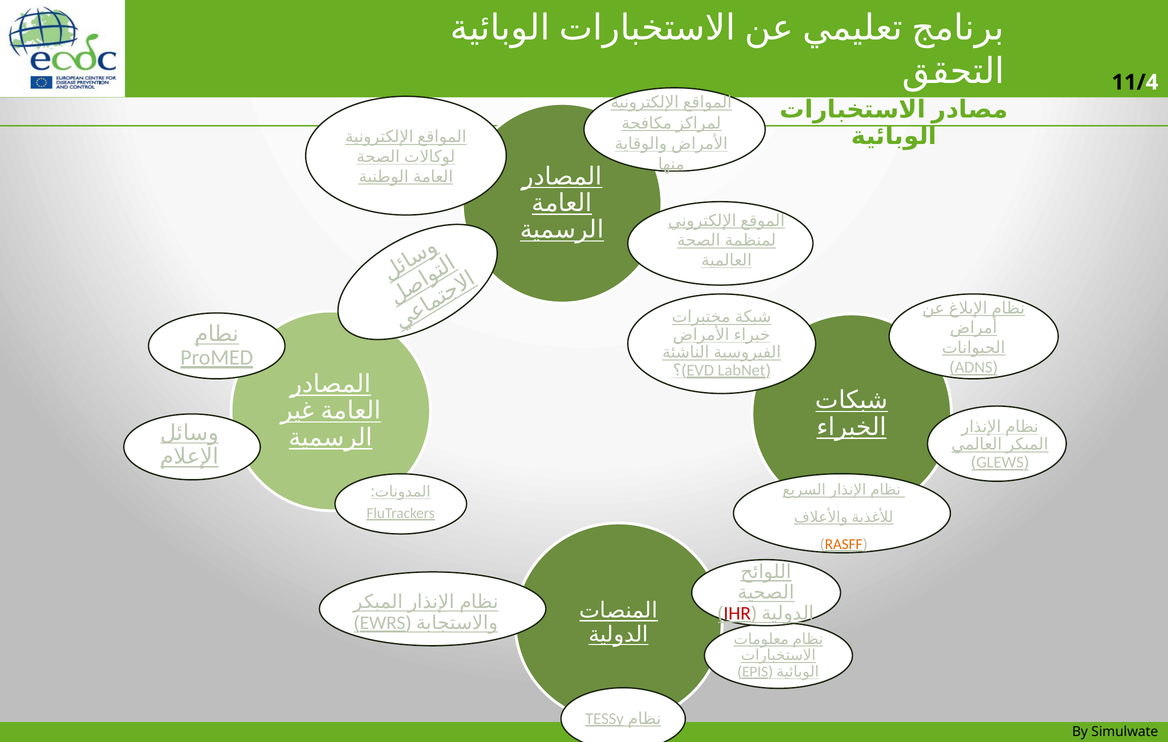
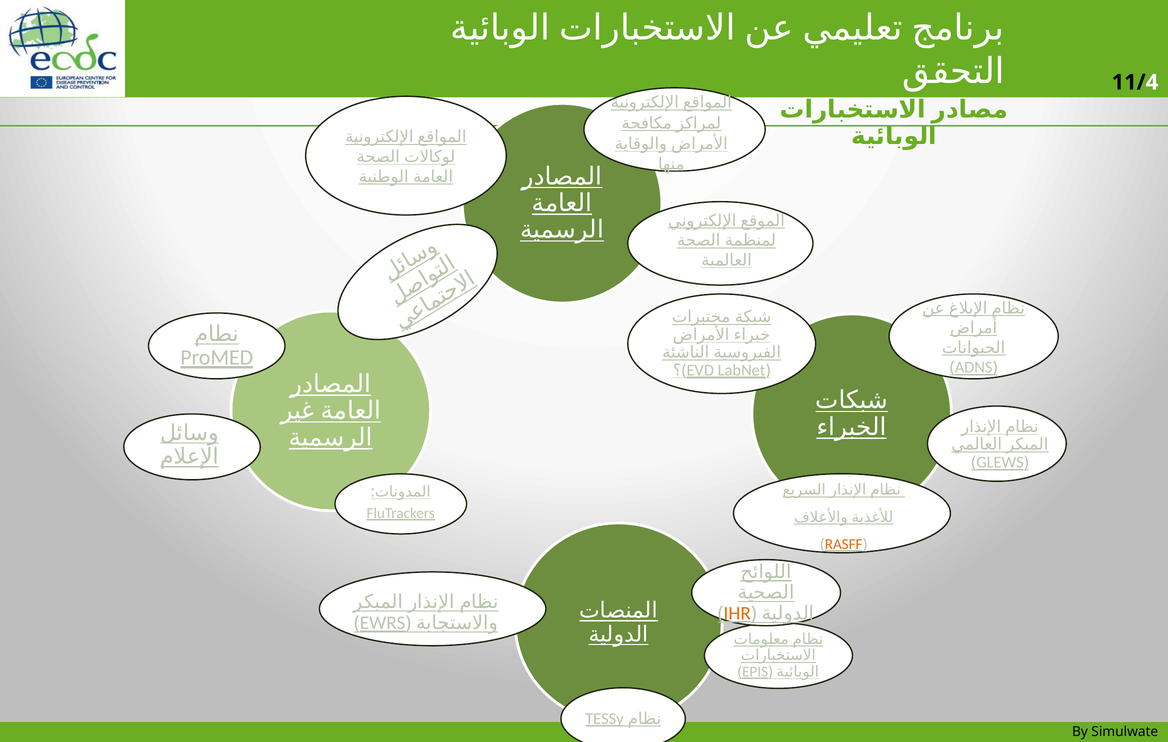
IHR colour: red -> orange
